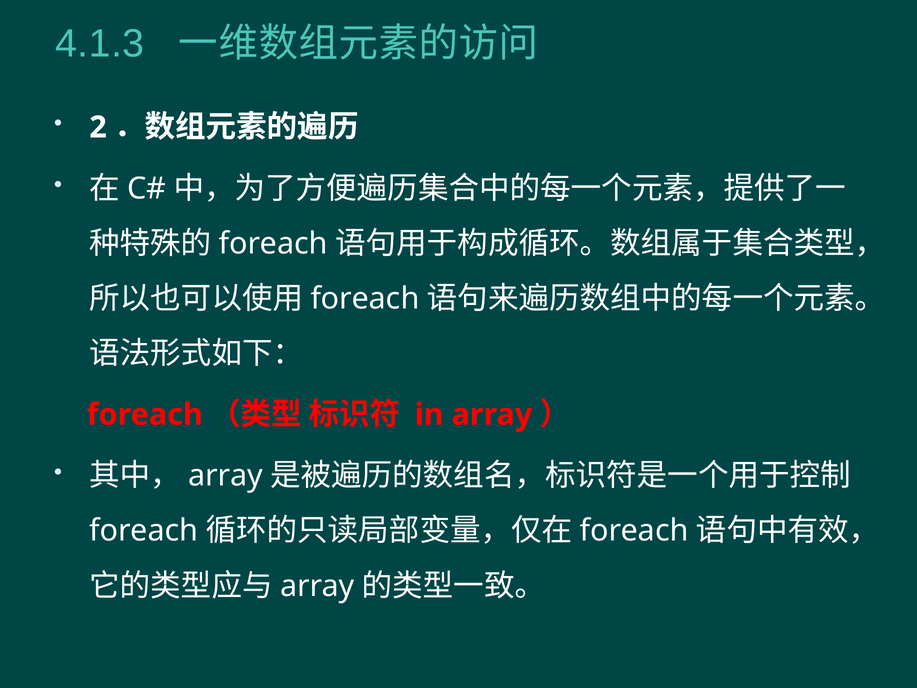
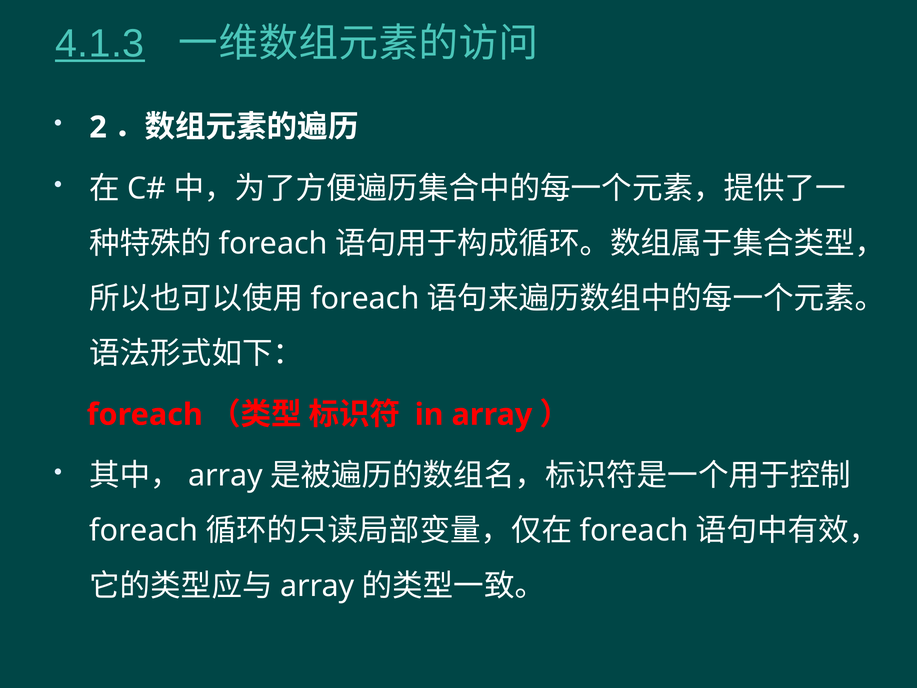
4.1.3 underline: none -> present
